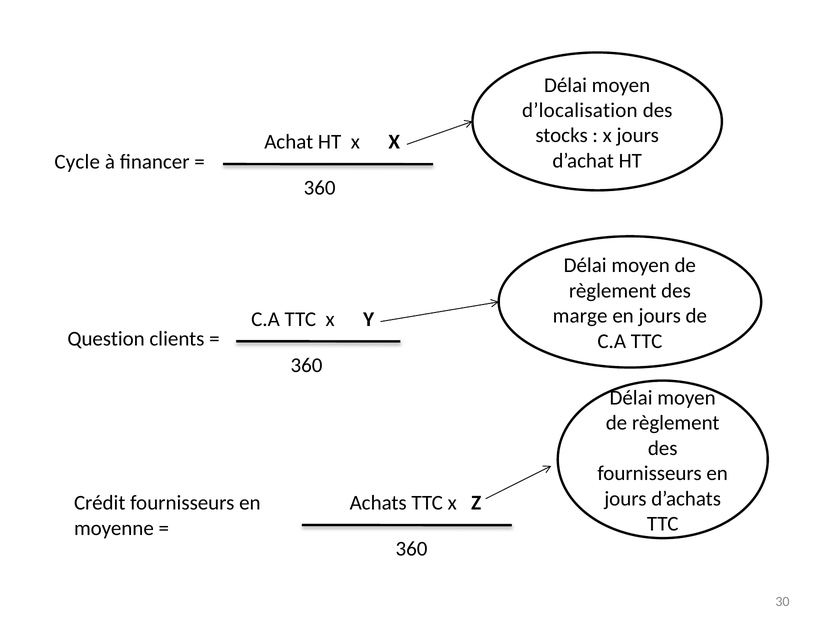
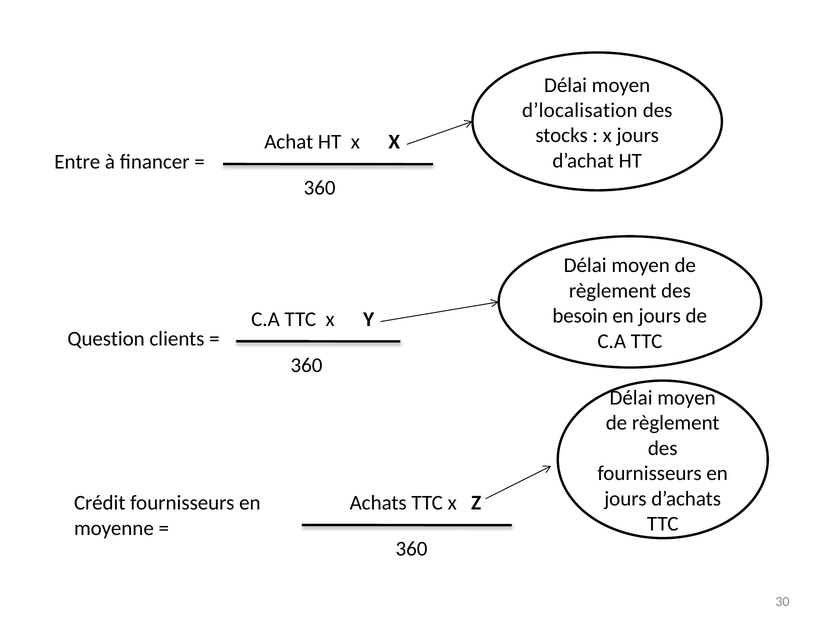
Cycle: Cycle -> Entre
marge: marge -> besoin
